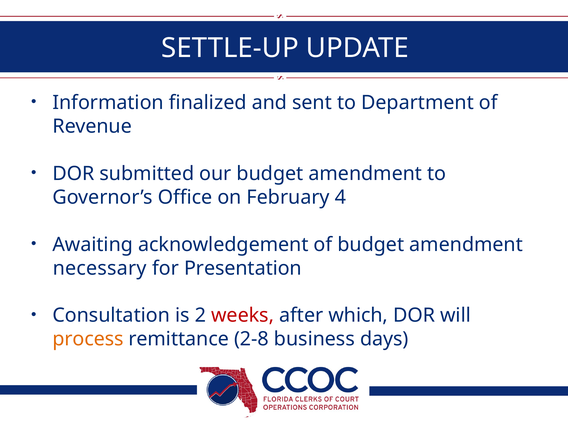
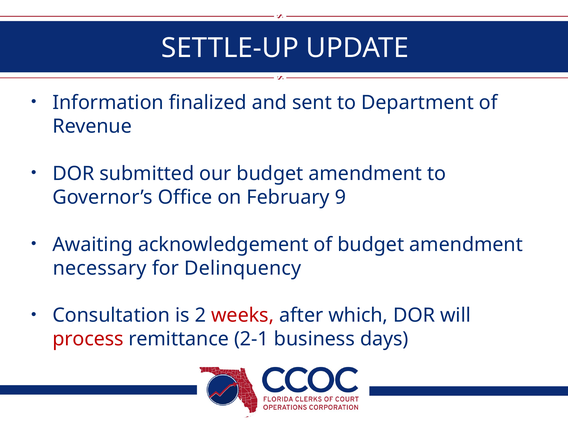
4: 4 -> 9
Presentation: Presentation -> Delinquency
process colour: orange -> red
2-8: 2-8 -> 2-1
